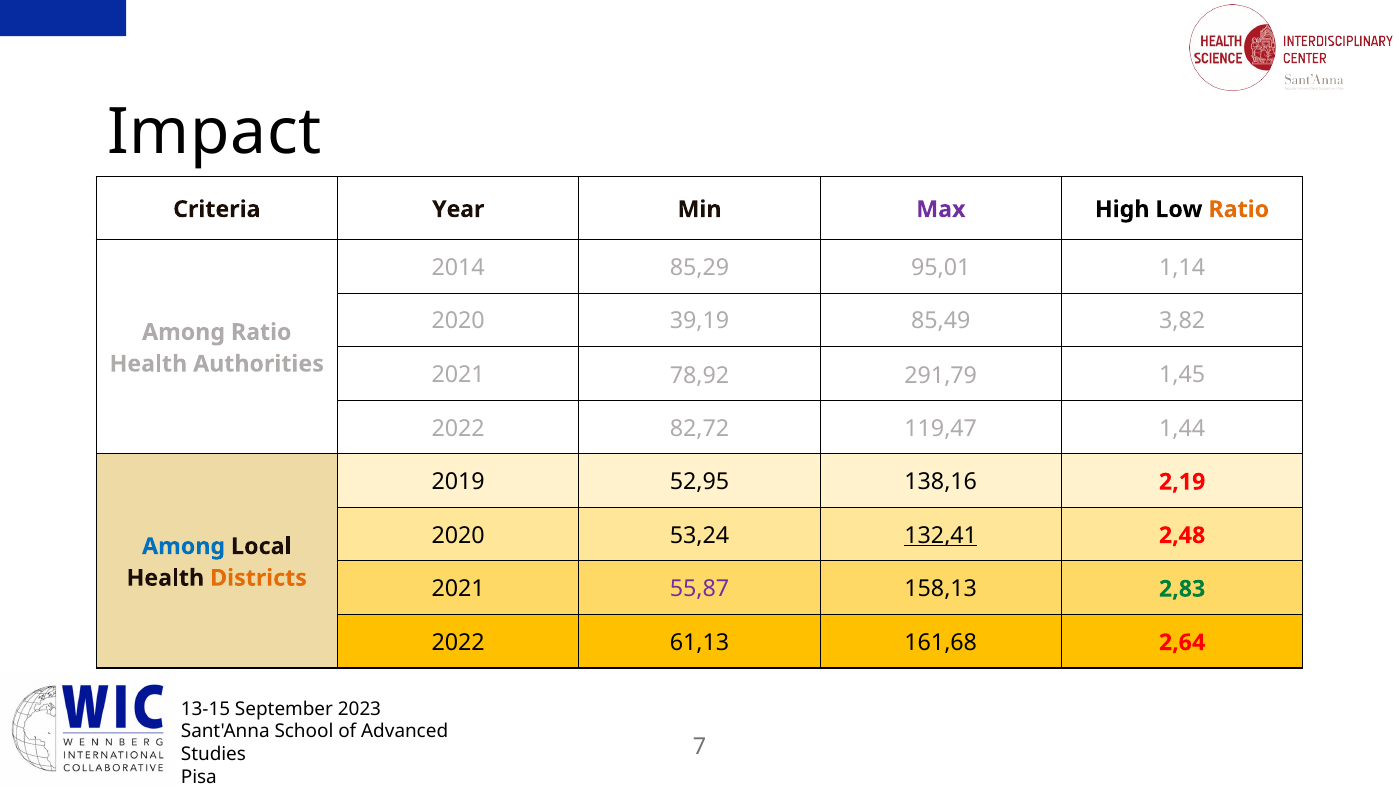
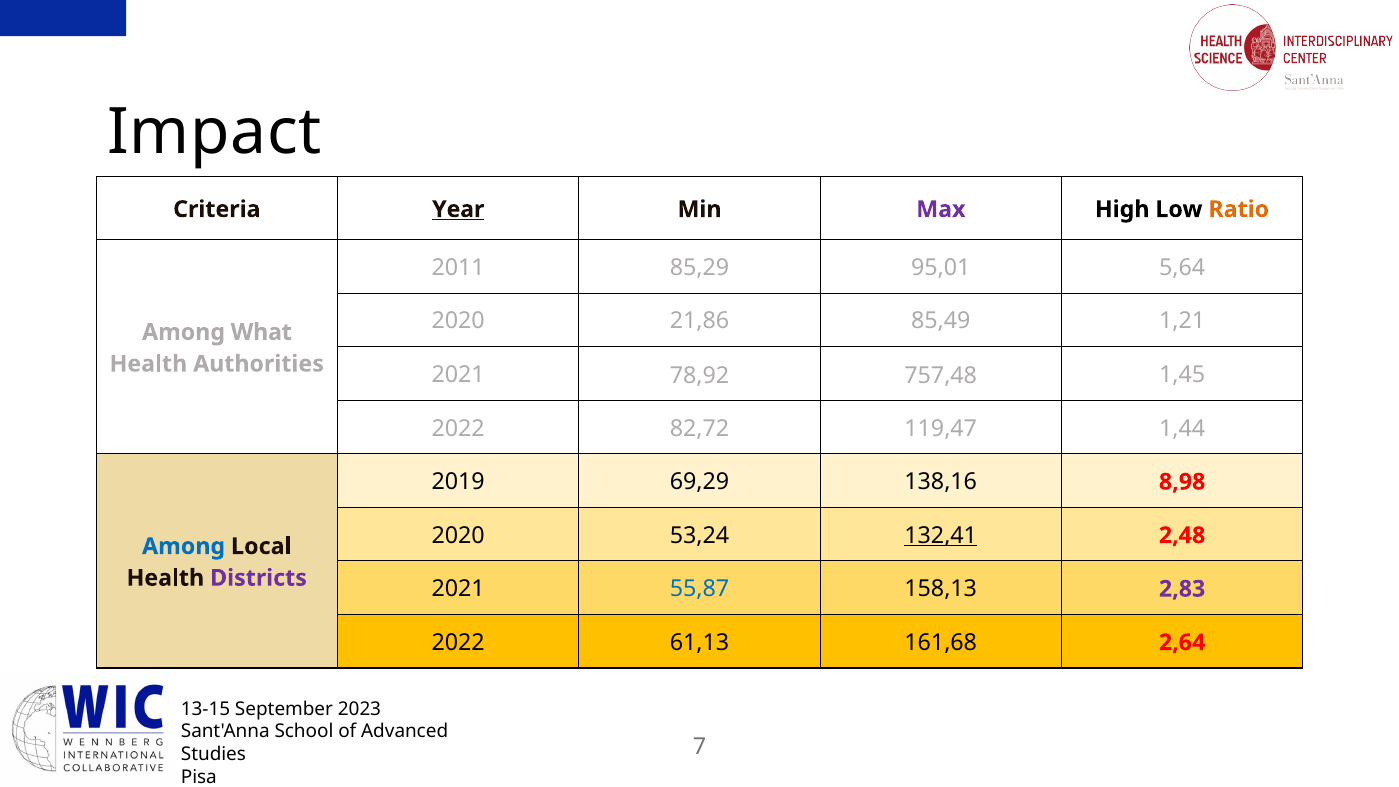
Year underline: none -> present
2014: 2014 -> 2011
1,14: 1,14 -> 5,64
39,19: 39,19 -> 21,86
3,82: 3,82 -> 1,21
Among Ratio: Ratio -> What
291,79: 291,79 -> 757,48
52,95: 52,95 -> 69,29
2,19: 2,19 -> 8,98
Districts colour: orange -> purple
55,87 colour: purple -> blue
2,83 colour: green -> purple
